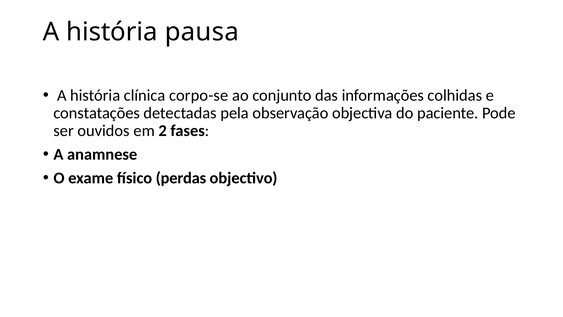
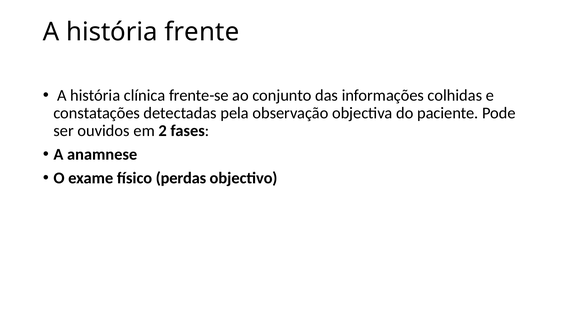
pausa: pausa -> frente
corpo-se: corpo-se -> frente-se
